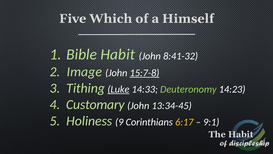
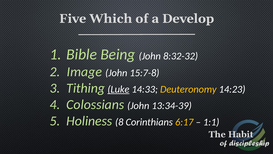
Himself: Himself -> Develop
Habit: Habit -> Being
8:41-32: 8:41-32 -> 8:32-32
15:7-8 underline: present -> none
Deuteronomy colour: light green -> yellow
Customary: Customary -> Colossians
13:34-45: 13:34-45 -> 13:34-39
9: 9 -> 8
9:1: 9:1 -> 1:1
